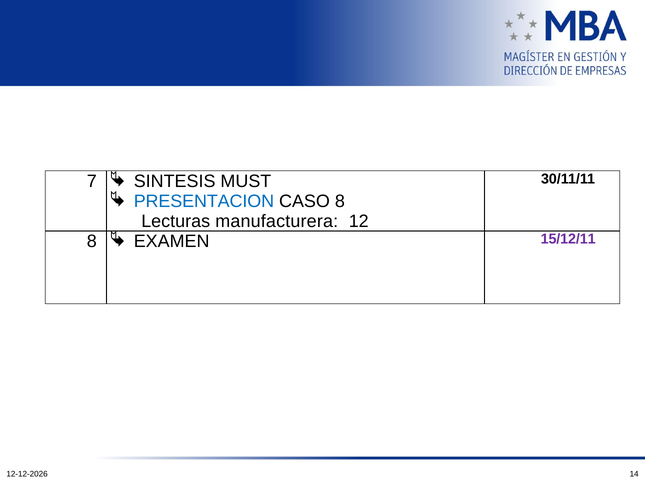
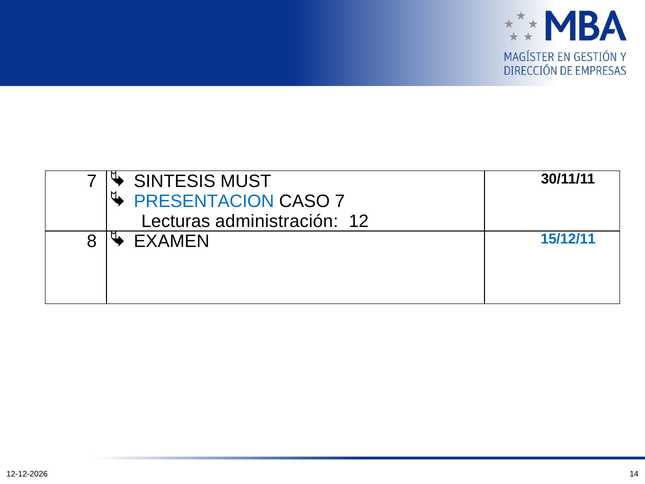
CASO 8: 8 -> 7
manufacturera: manufacturera -> administración
15/12/11 colour: purple -> blue
